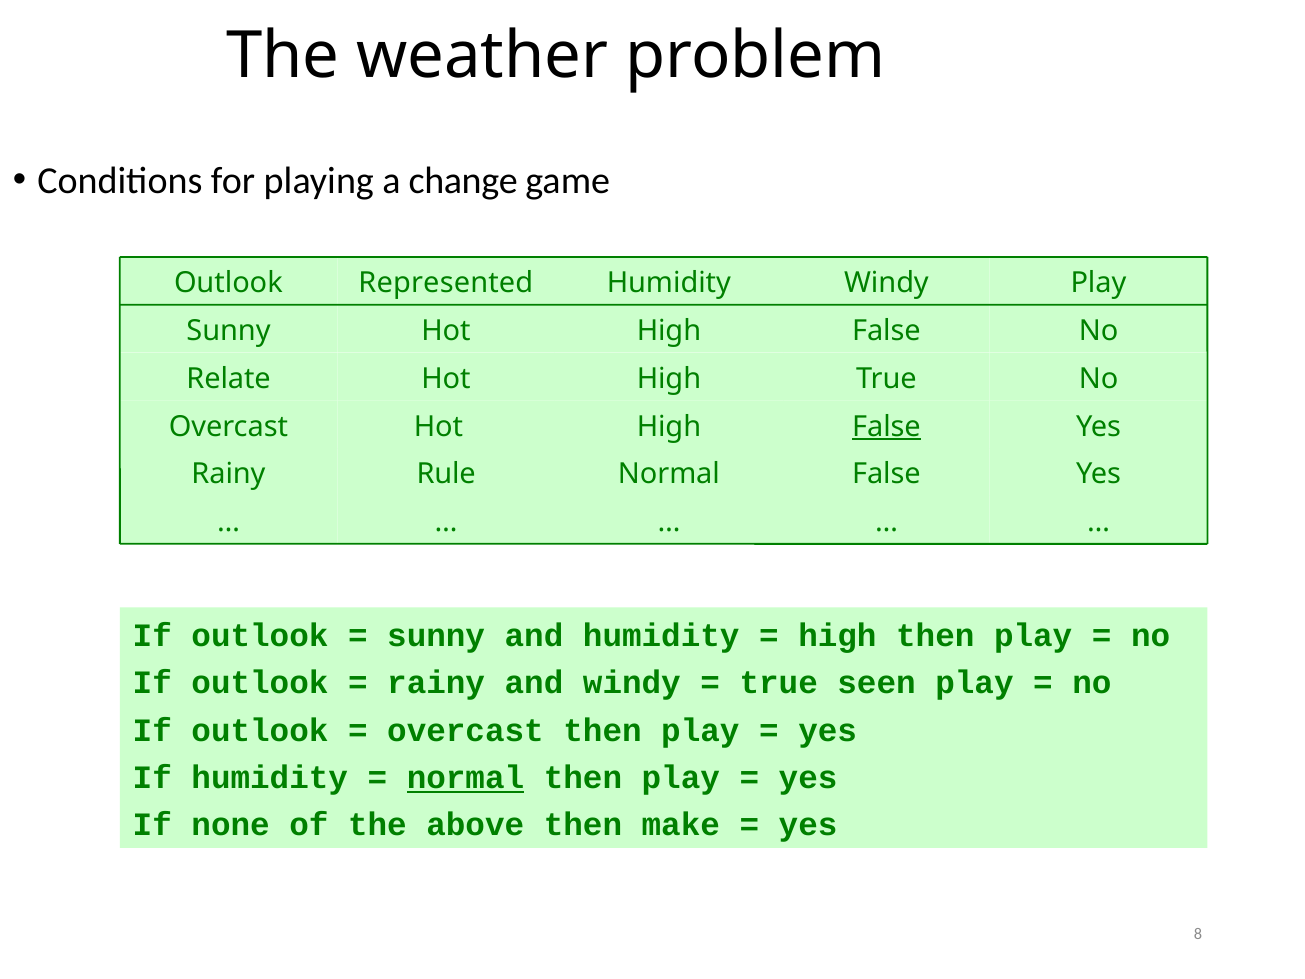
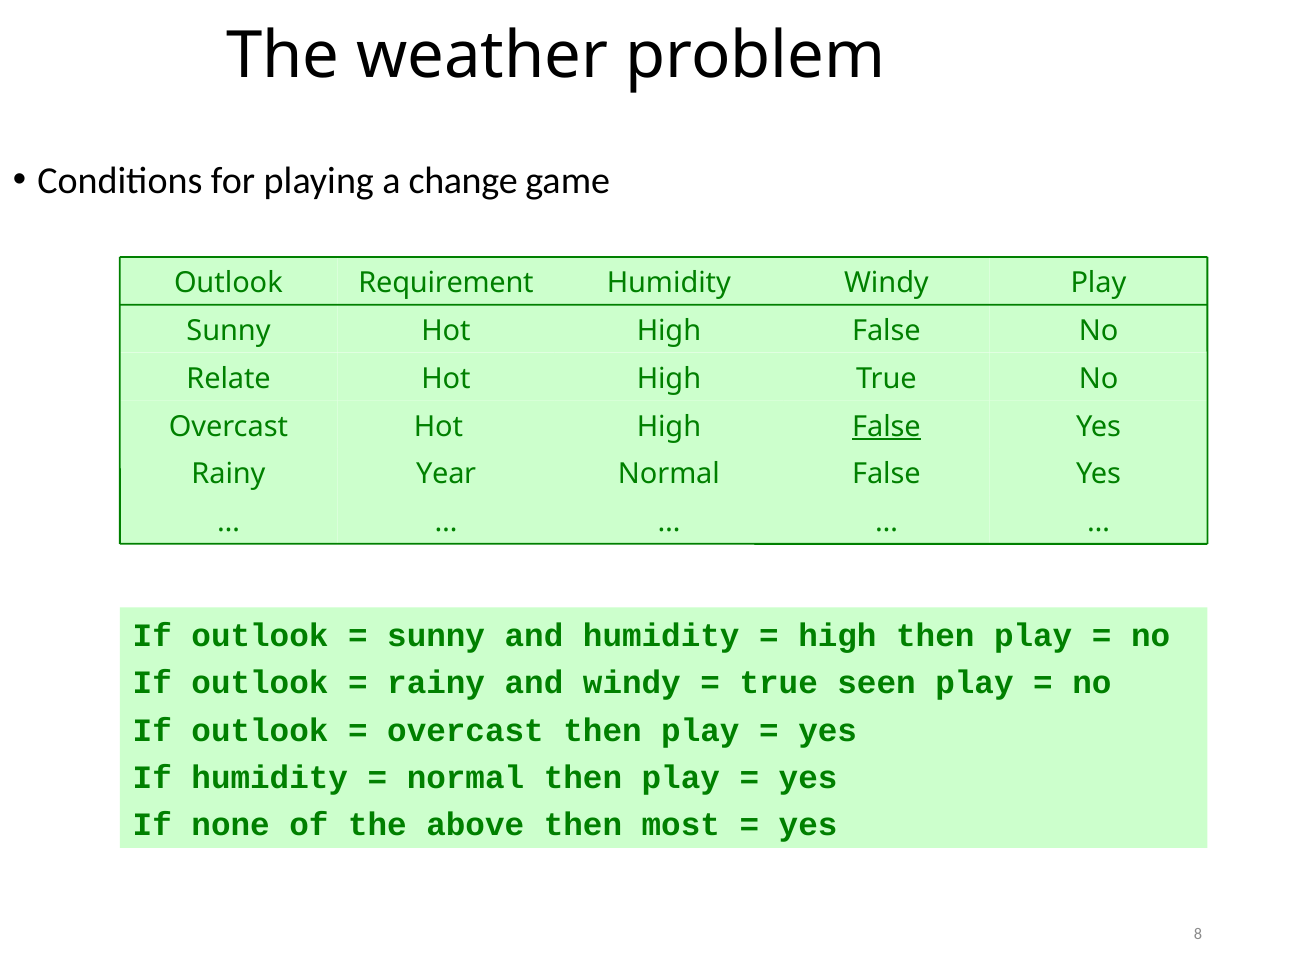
Represented: Represented -> Requirement
Rule: Rule -> Year
normal at (465, 777) underline: present -> none
make: make -> most
